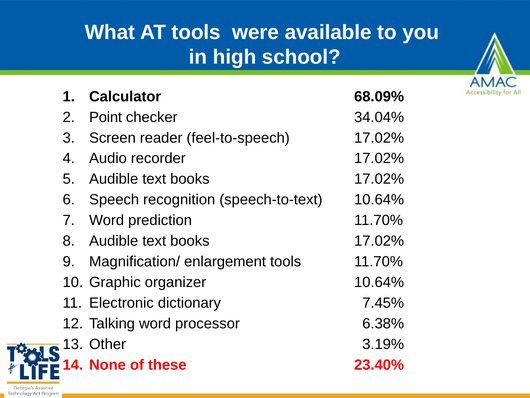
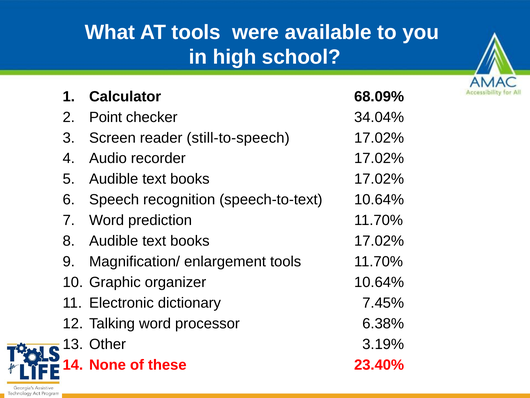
feel-to-speech: feel-to-speech -> still-to-speech
